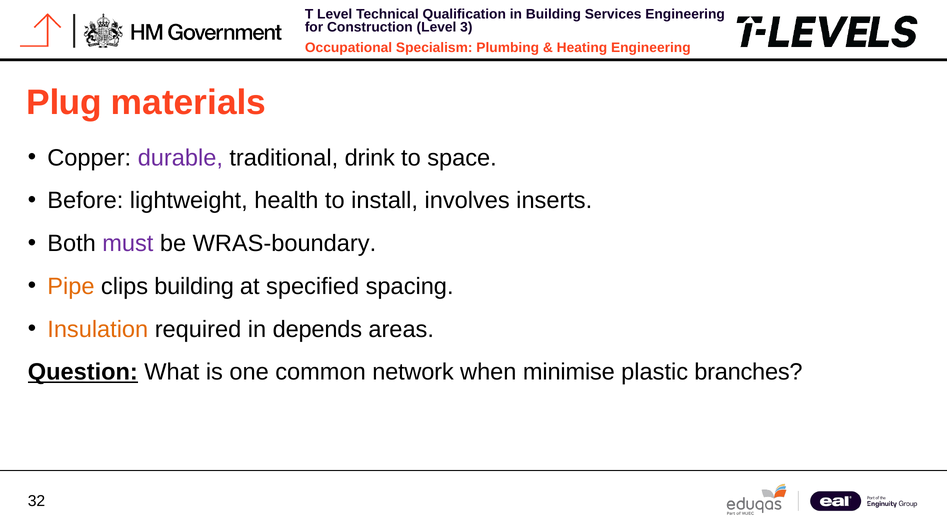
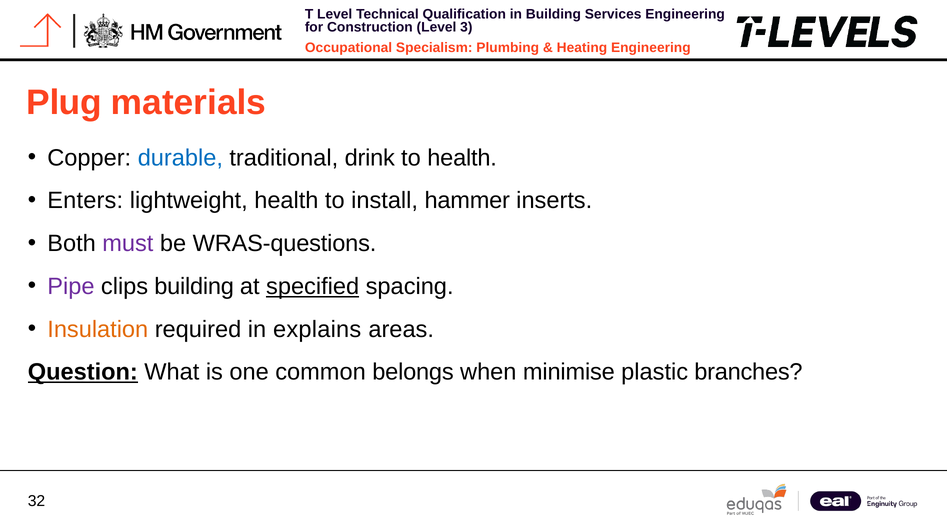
durable colour: purple -> blue
to space: space -> health
Before: Before -> Enters
involves: involves -> hammer
WRAS-boundary: WRAS-boundary -> WRAS-questions
Pipe colour: orange -> purple
specified underline: none -> present
depends: depends -> explains
network: network -> belongs
